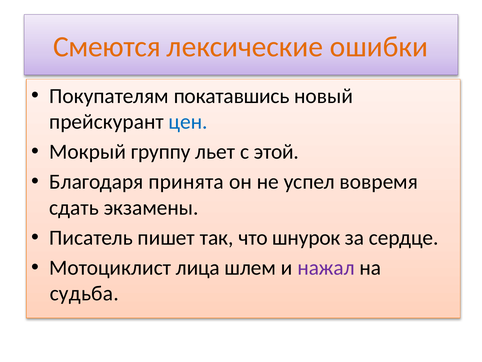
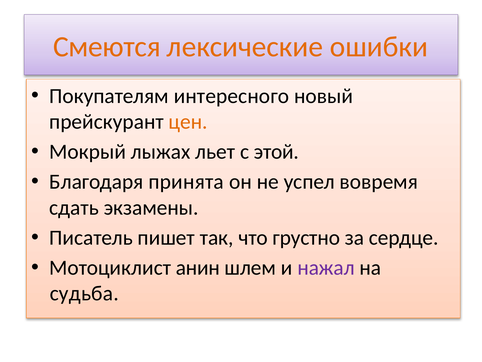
покатавшись: покатавшись -> интересного
цен colour: blue -> orange
группу: группу -> лыжах
шнурок: шнурок -> грустно
лица: лица -> анин
